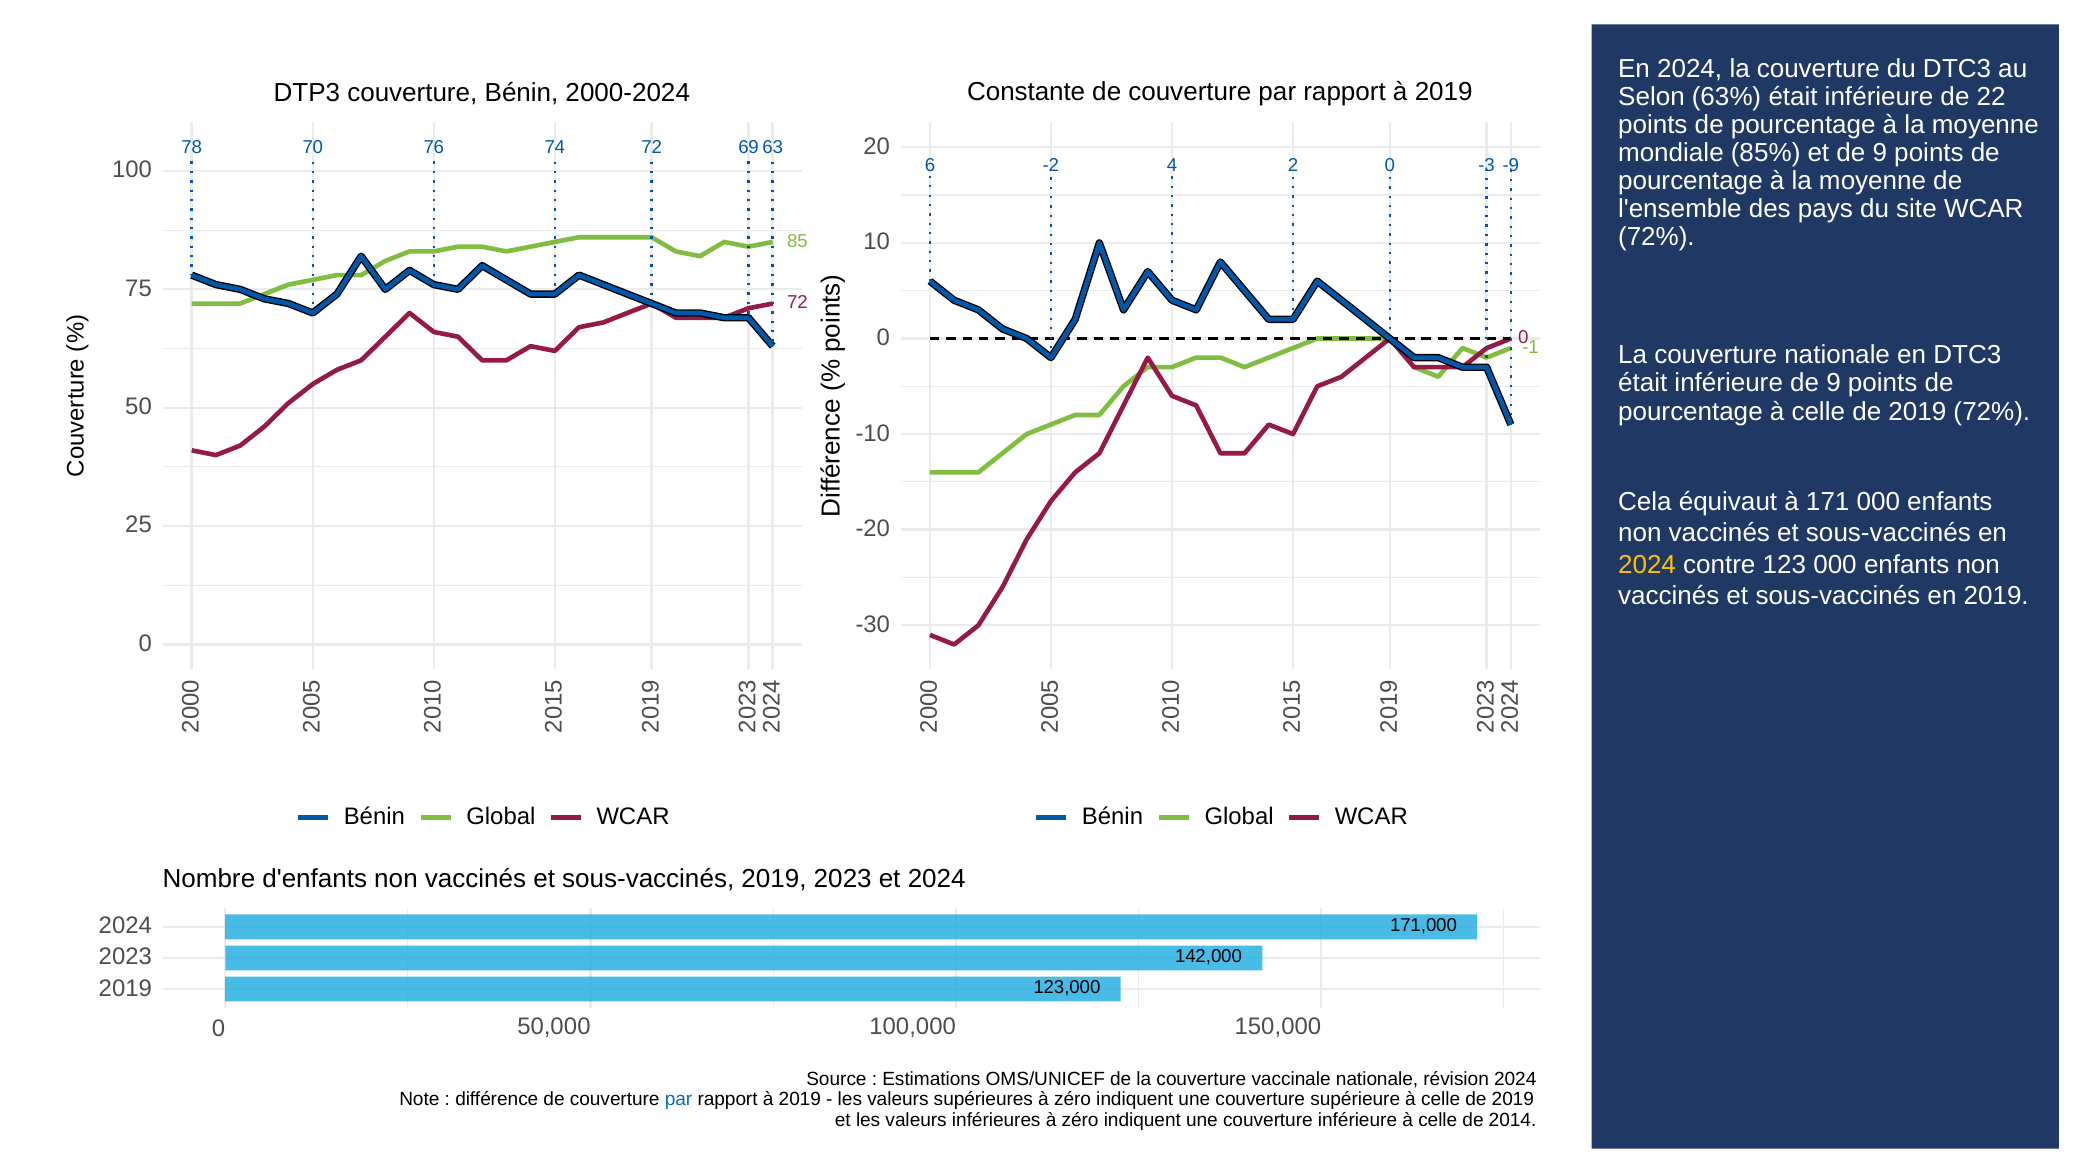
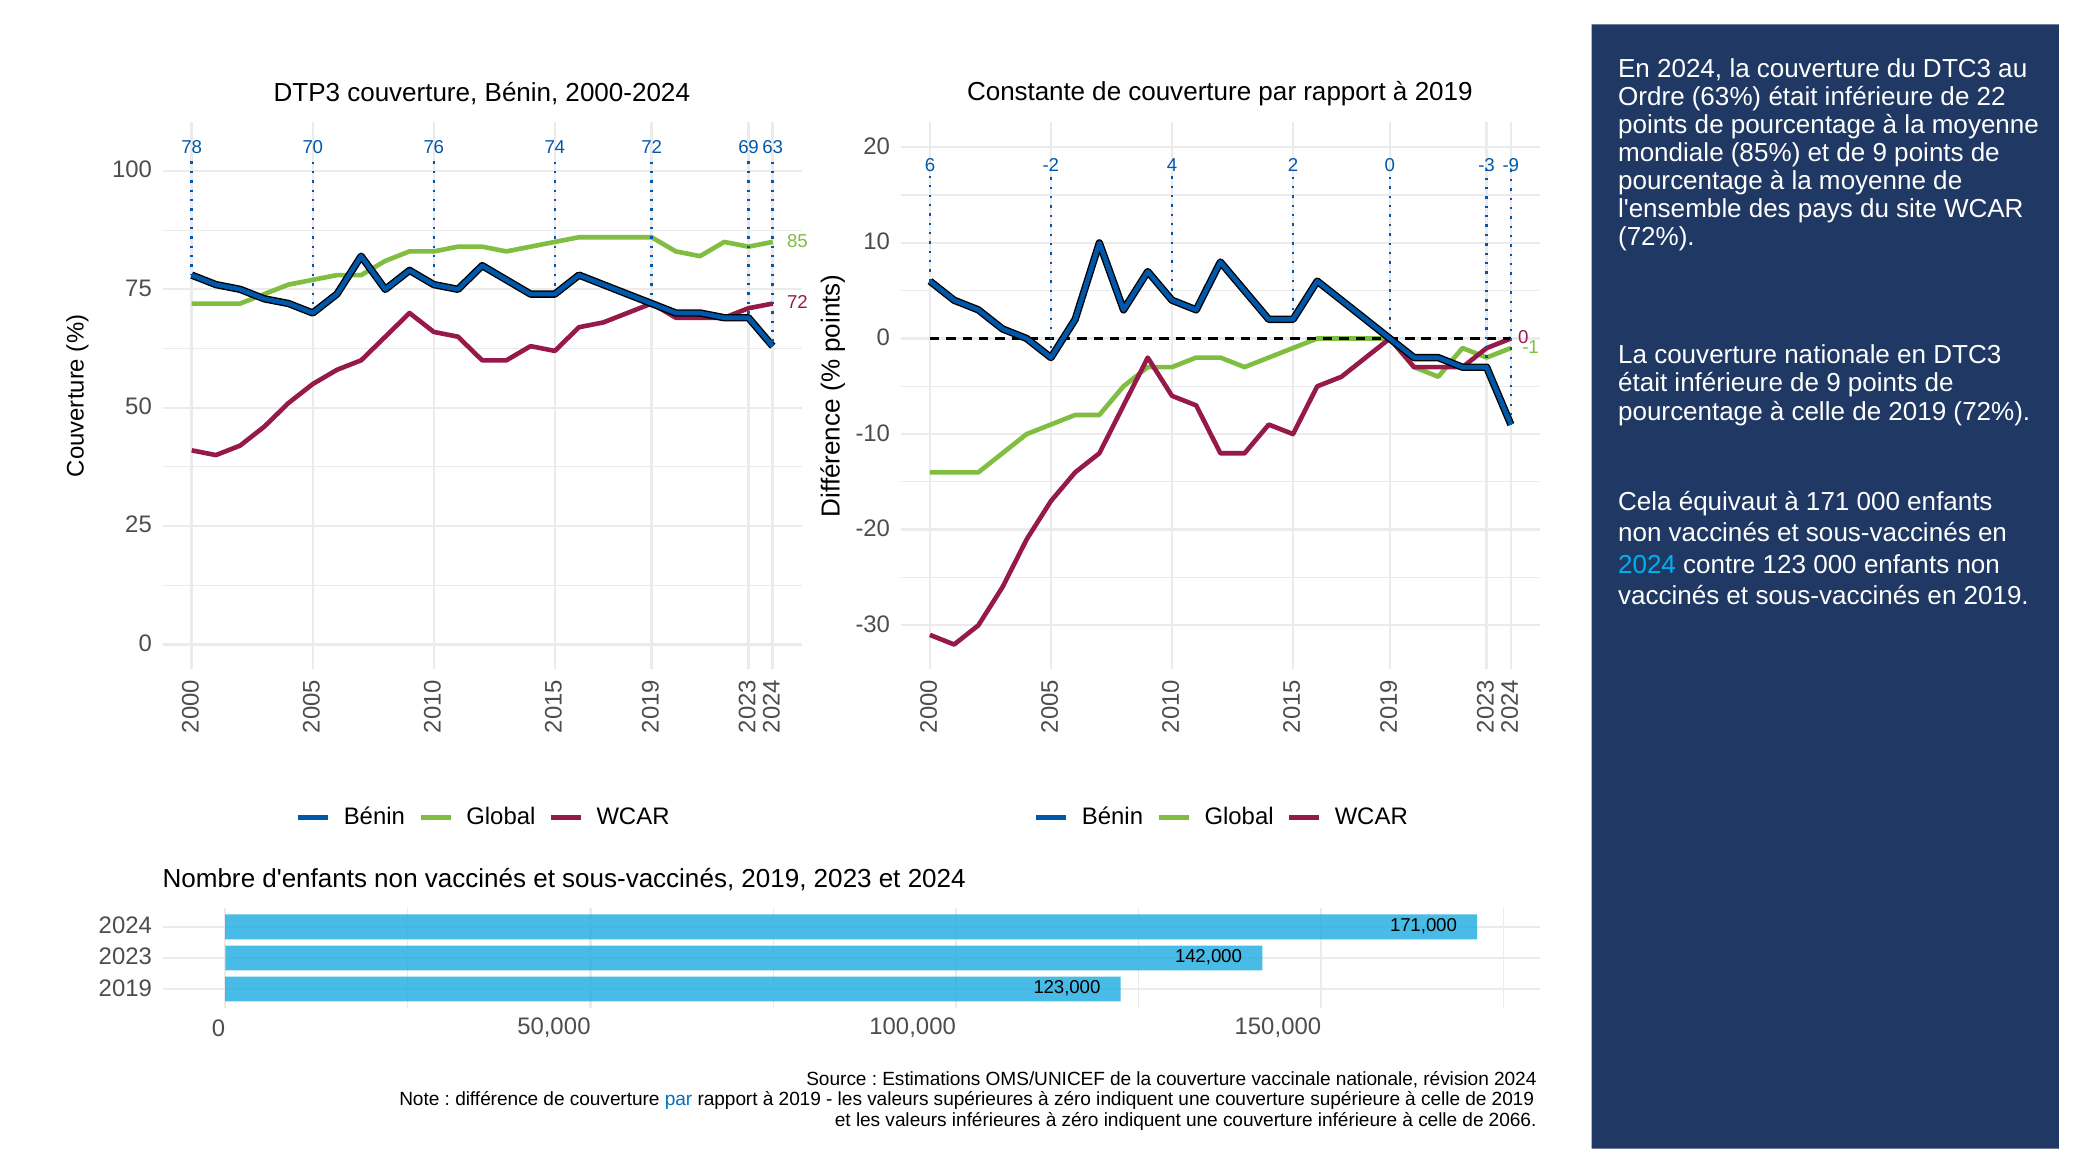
Selon: Selon -> Ordre
2024 at (1647, 565) colour: yellow -> light blue
2014: 2014 -> 2066
